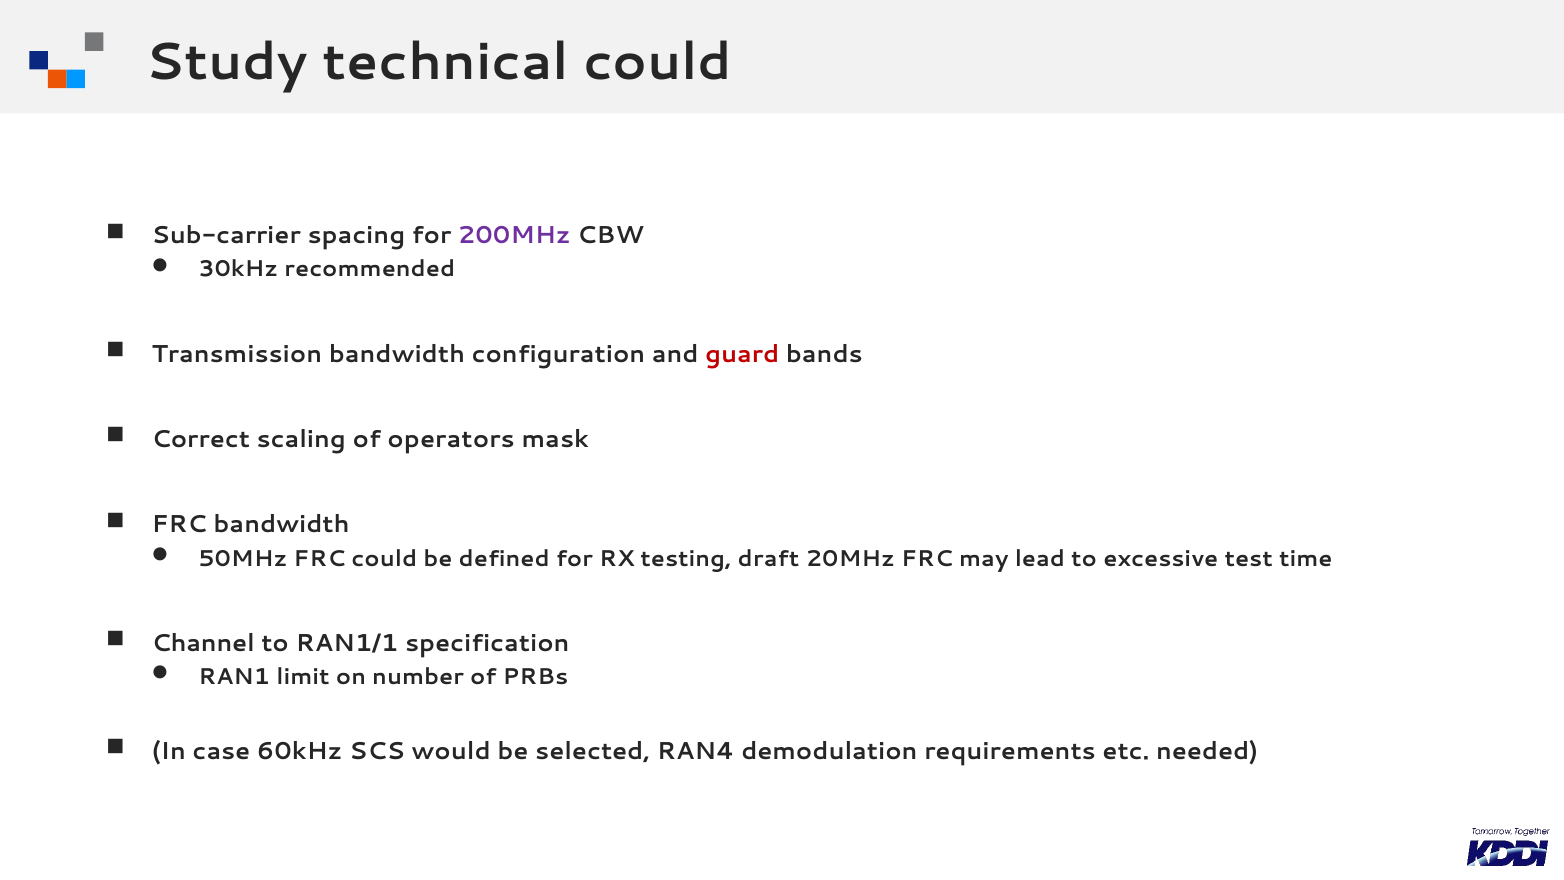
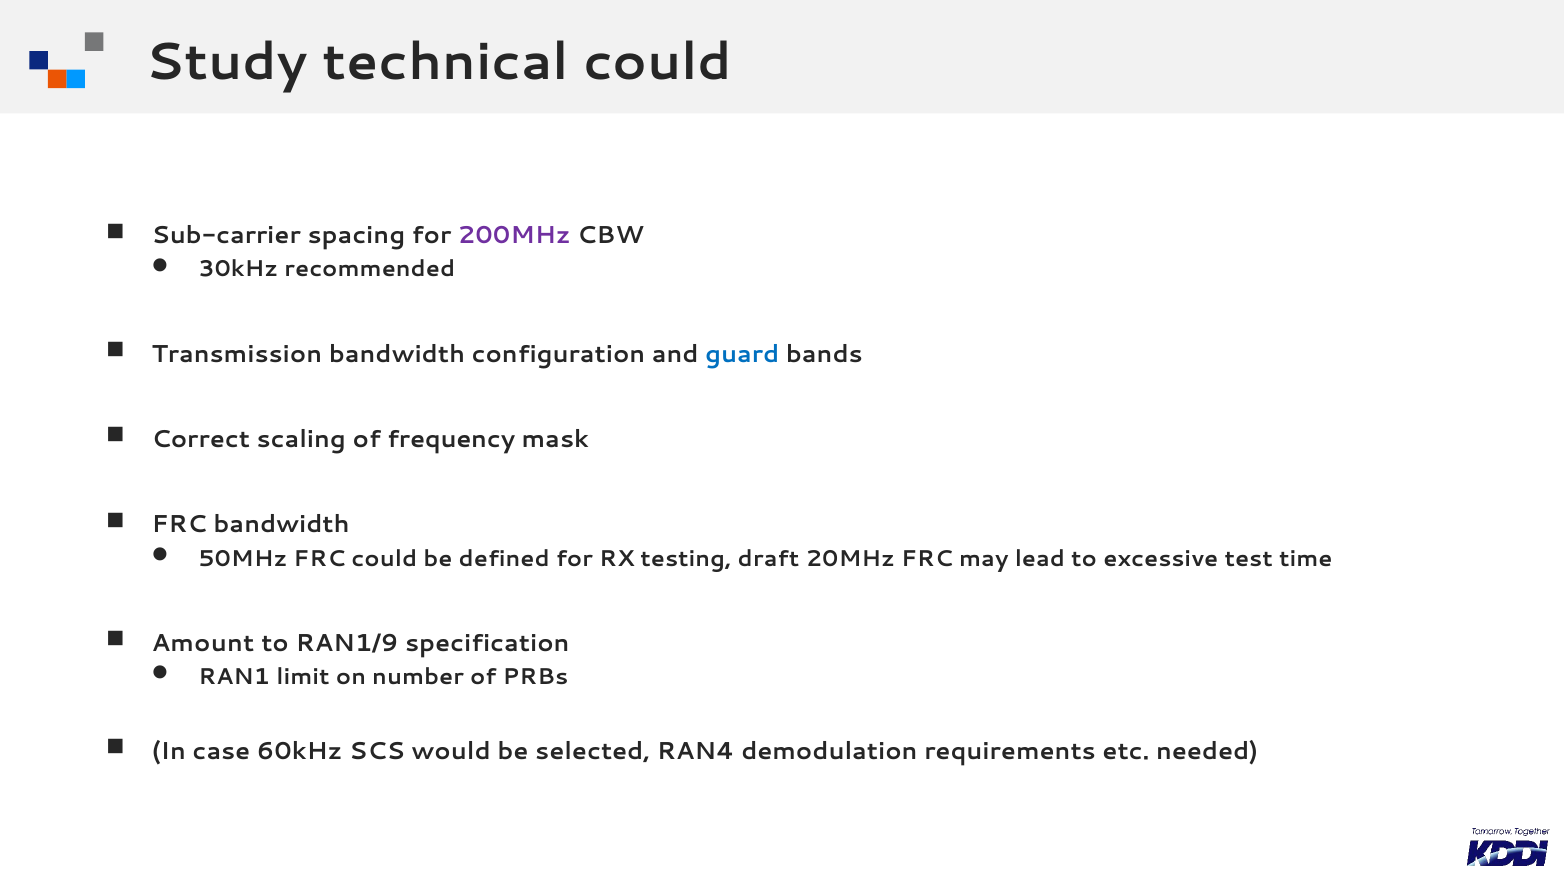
guard colour: red -> blue
operators: operators -> frequency
Channel: Channel -> Amount
RAN1/1: RAN1/1 -> RAN1/9
